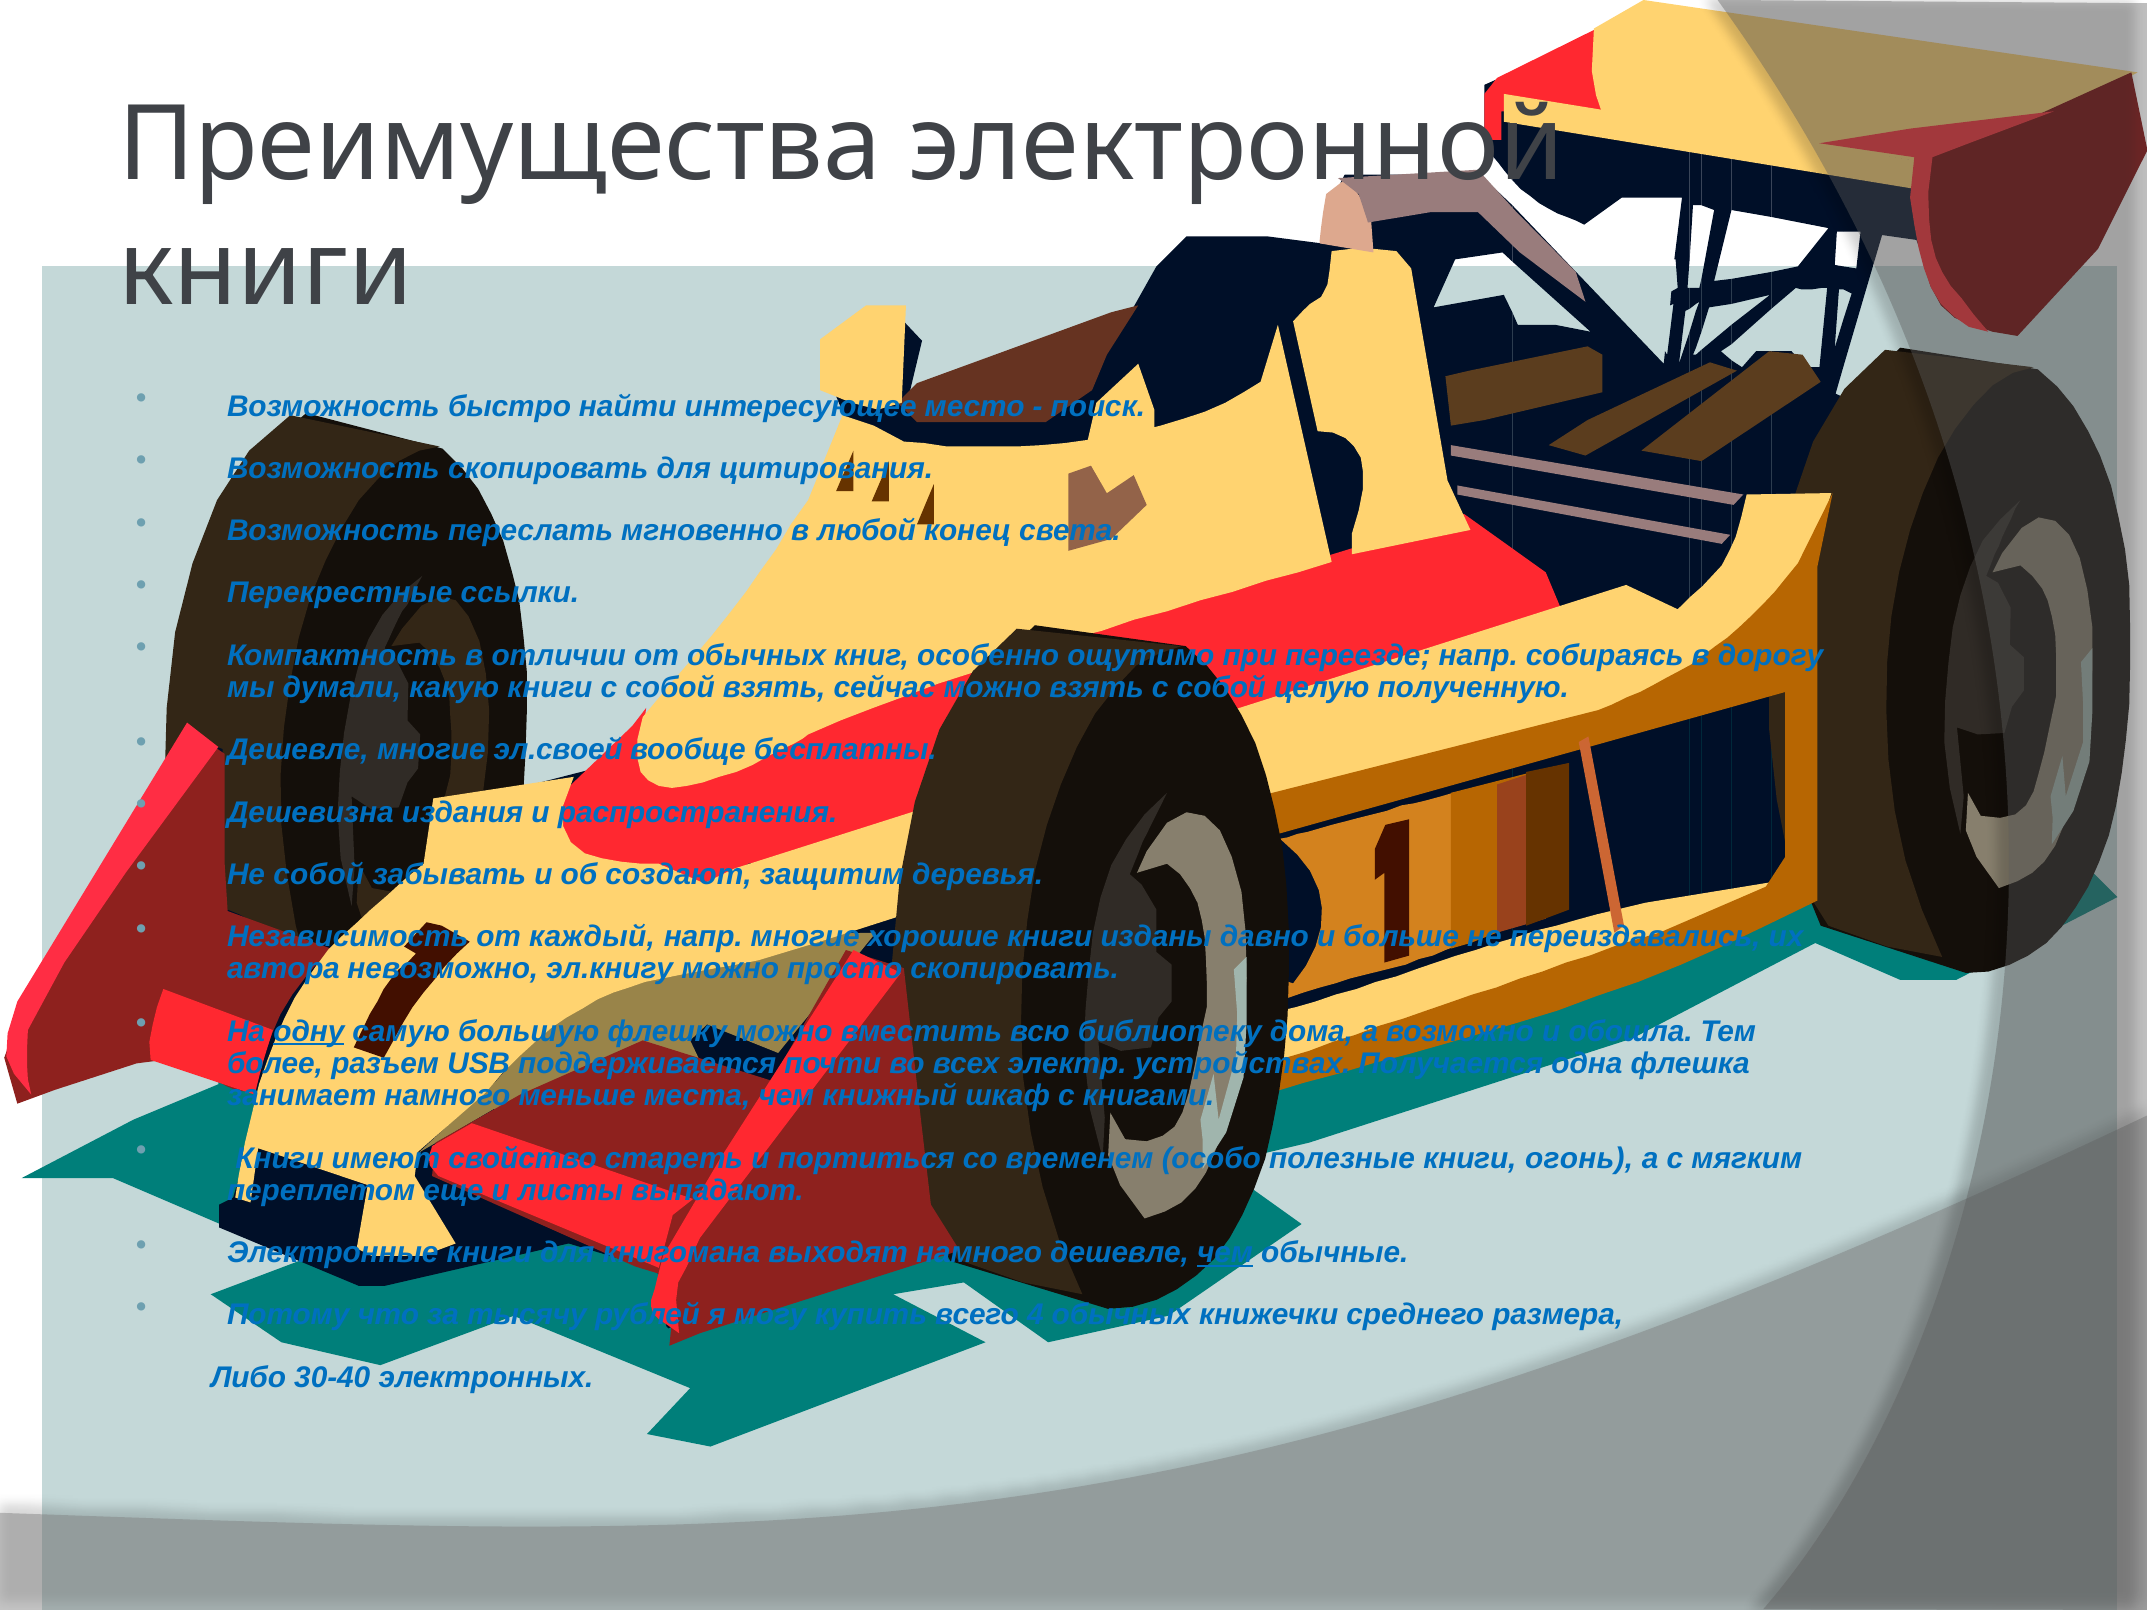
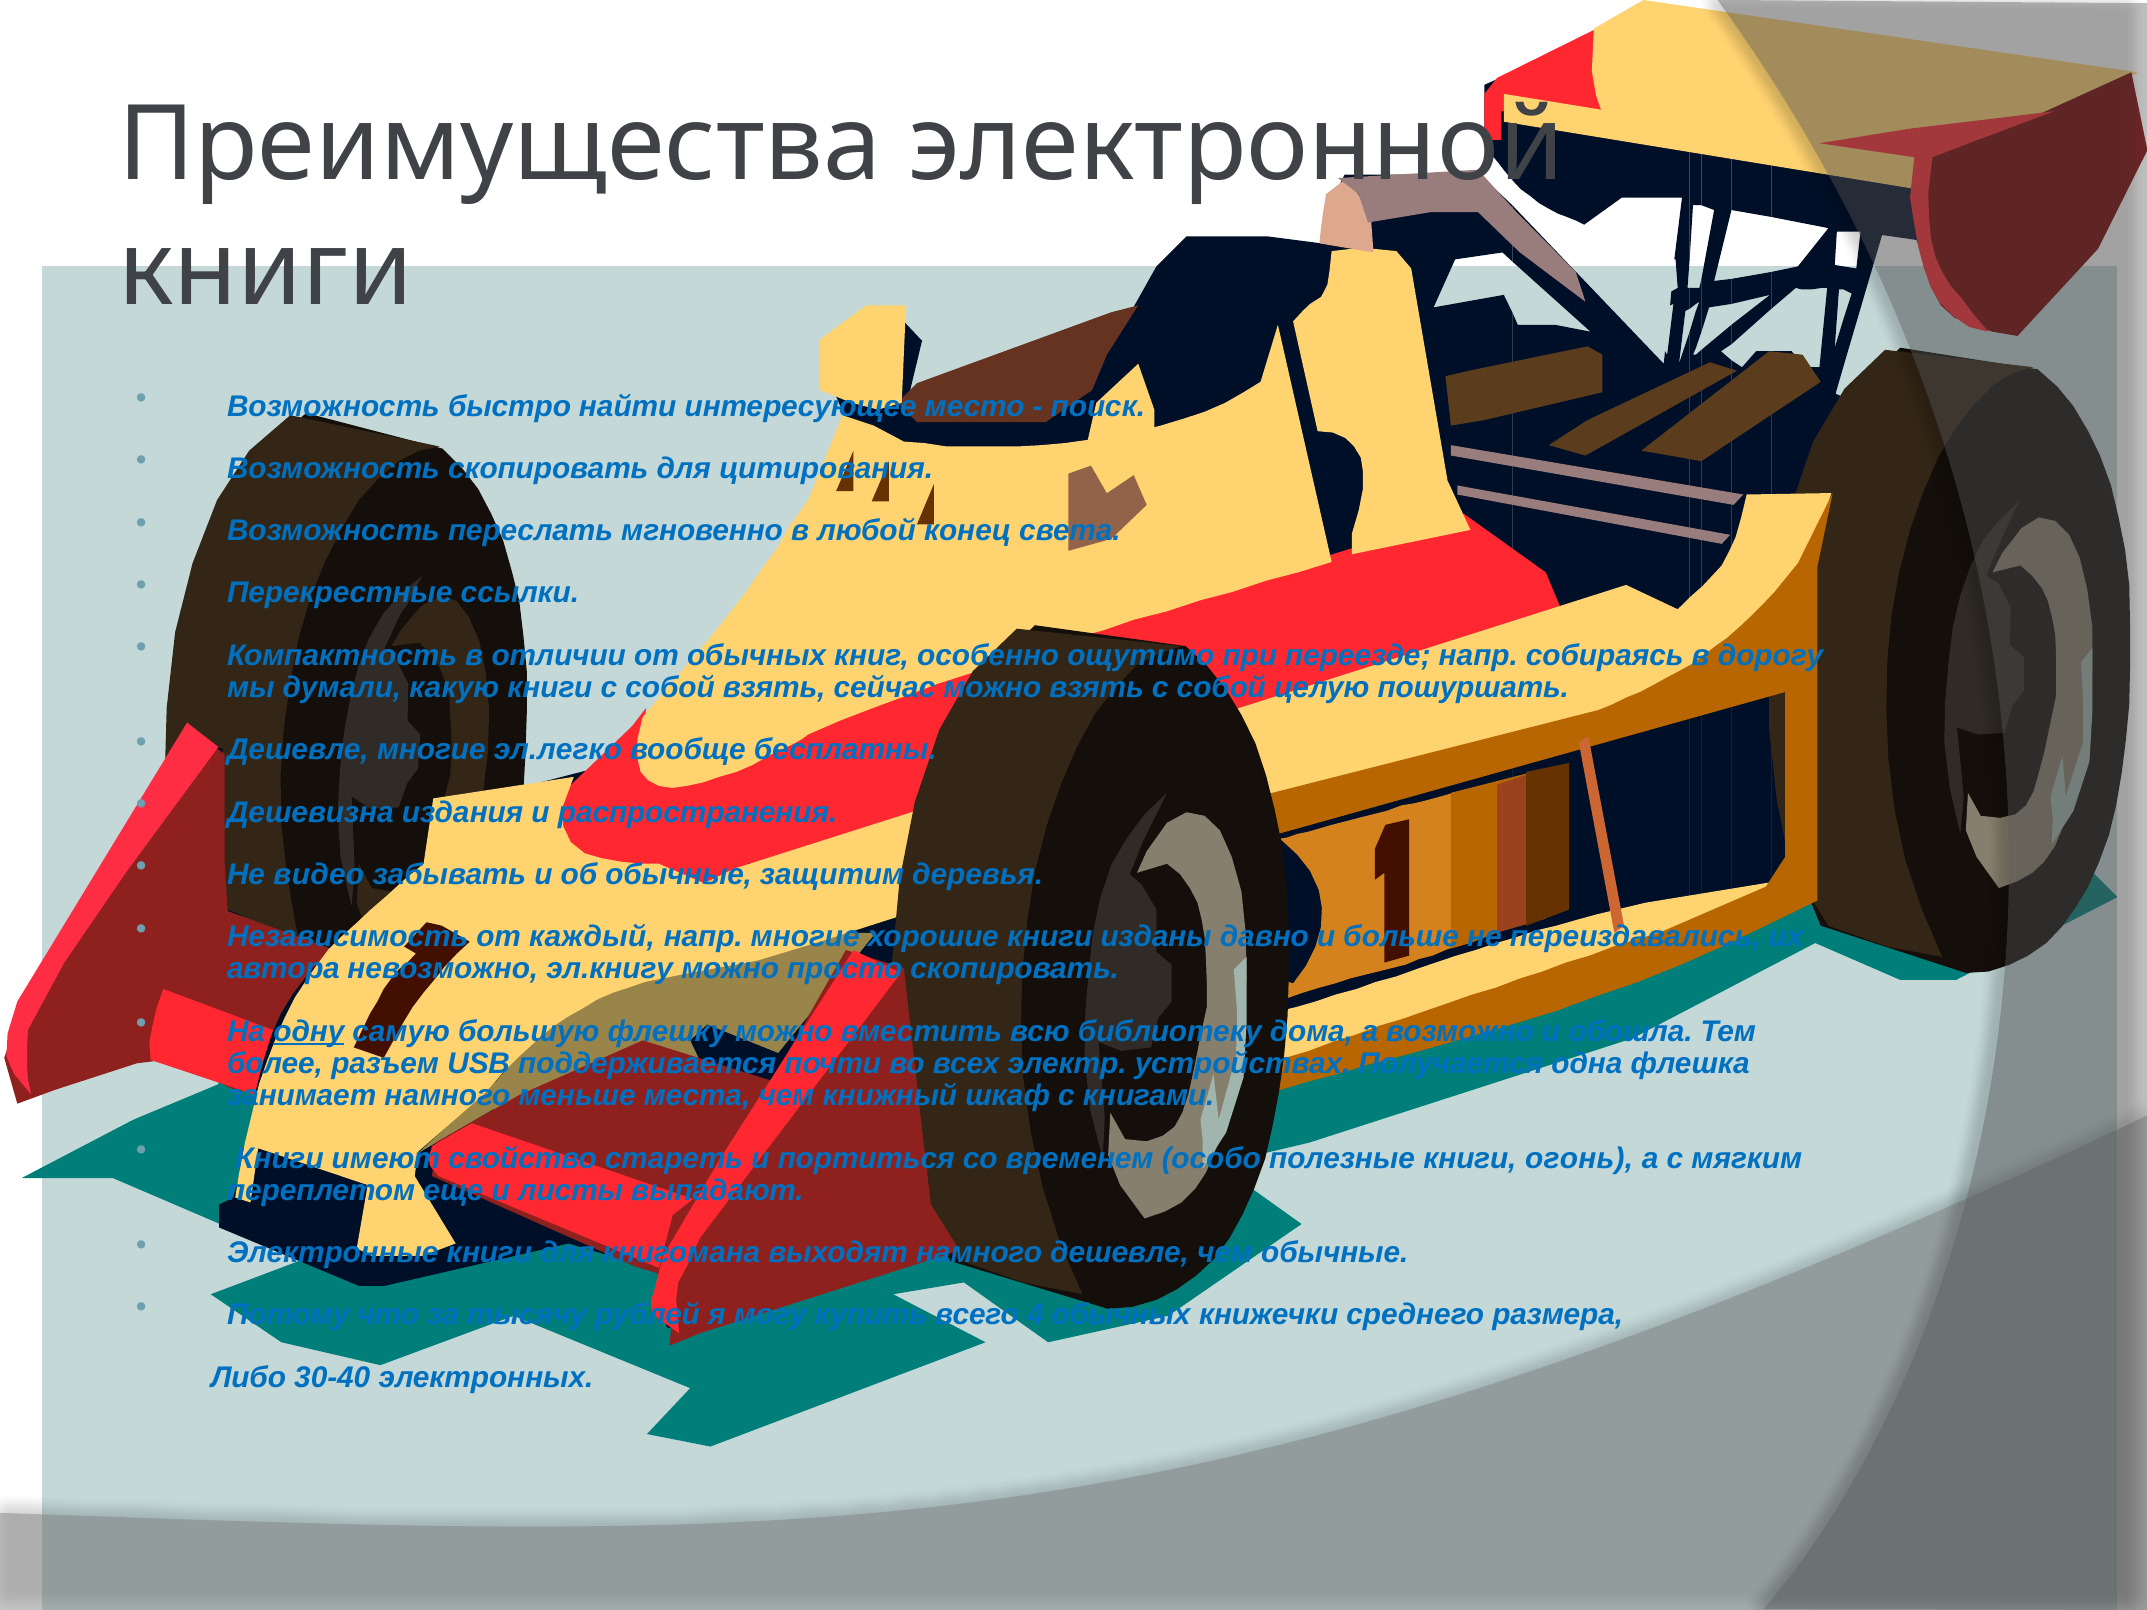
полученную: полученную -> пошуршать
эл.своей: эл.своей -> эл.легко
Не собой: собой -> видео
об создают: создают -> обычные
чем at (1225, 1253) underline: present -> none
